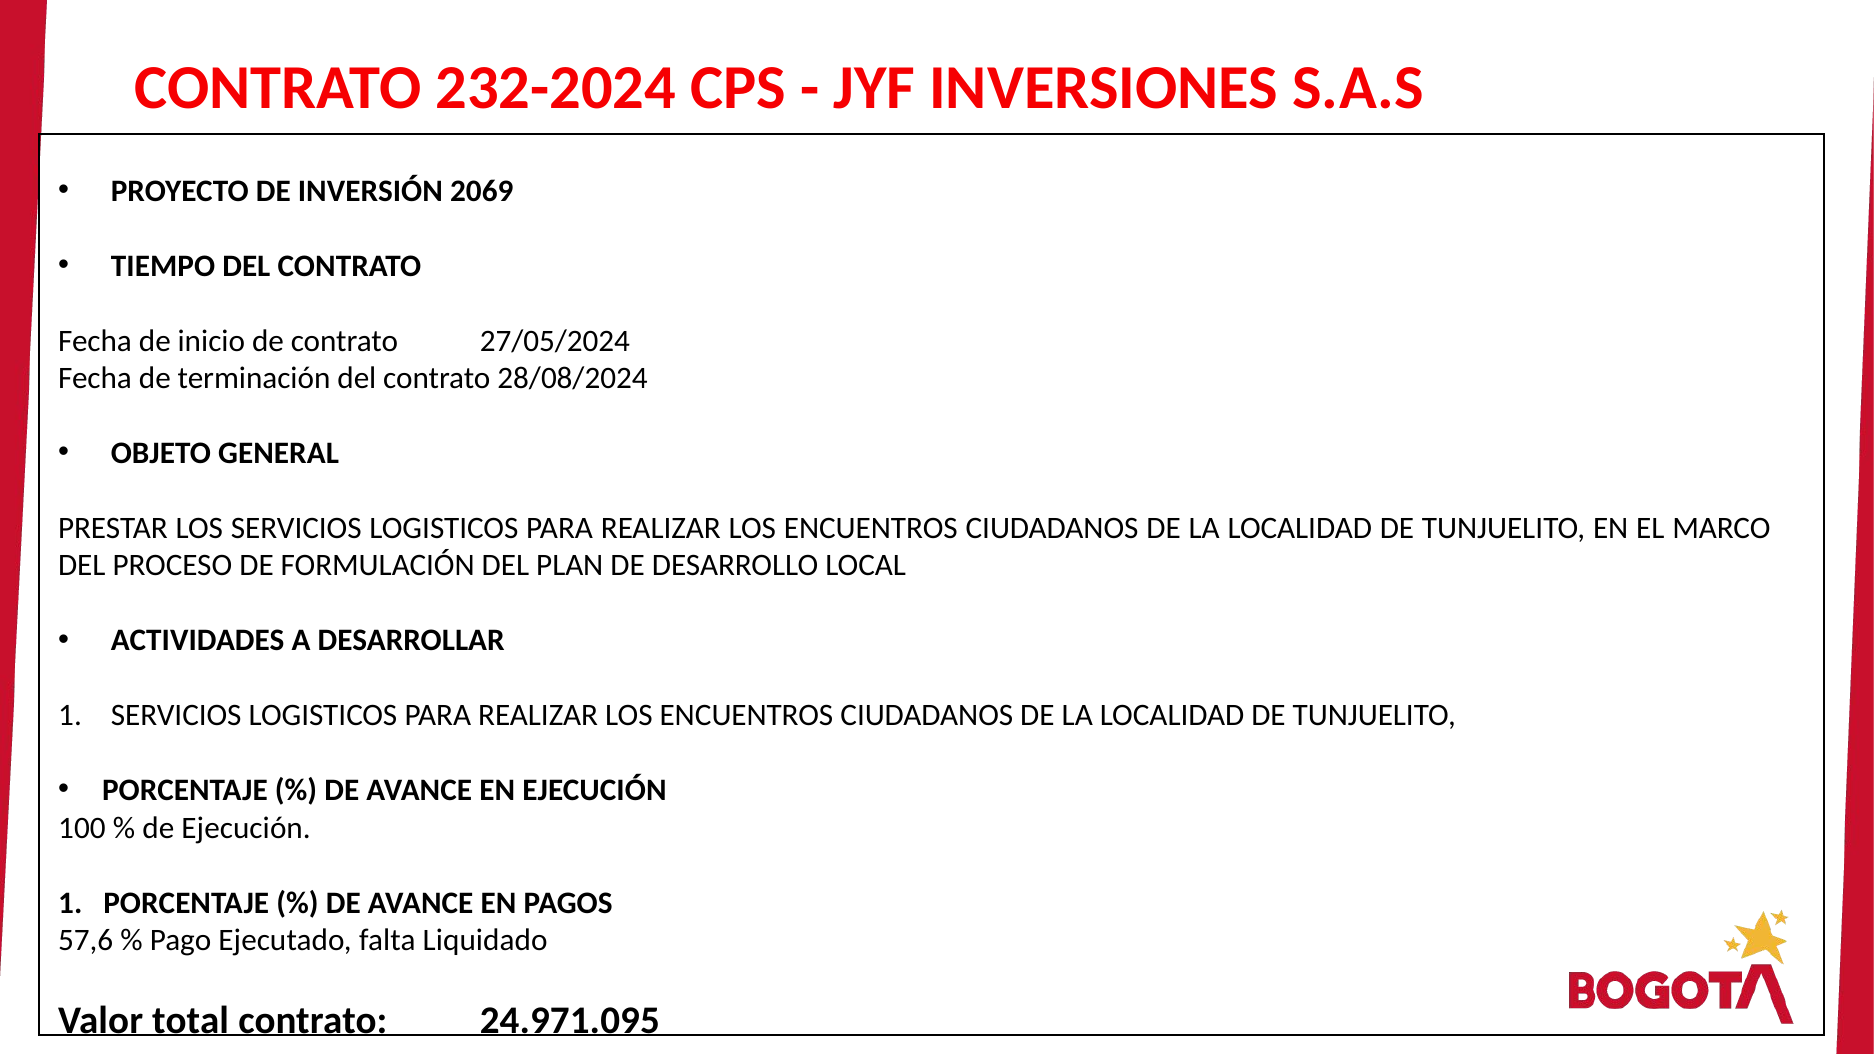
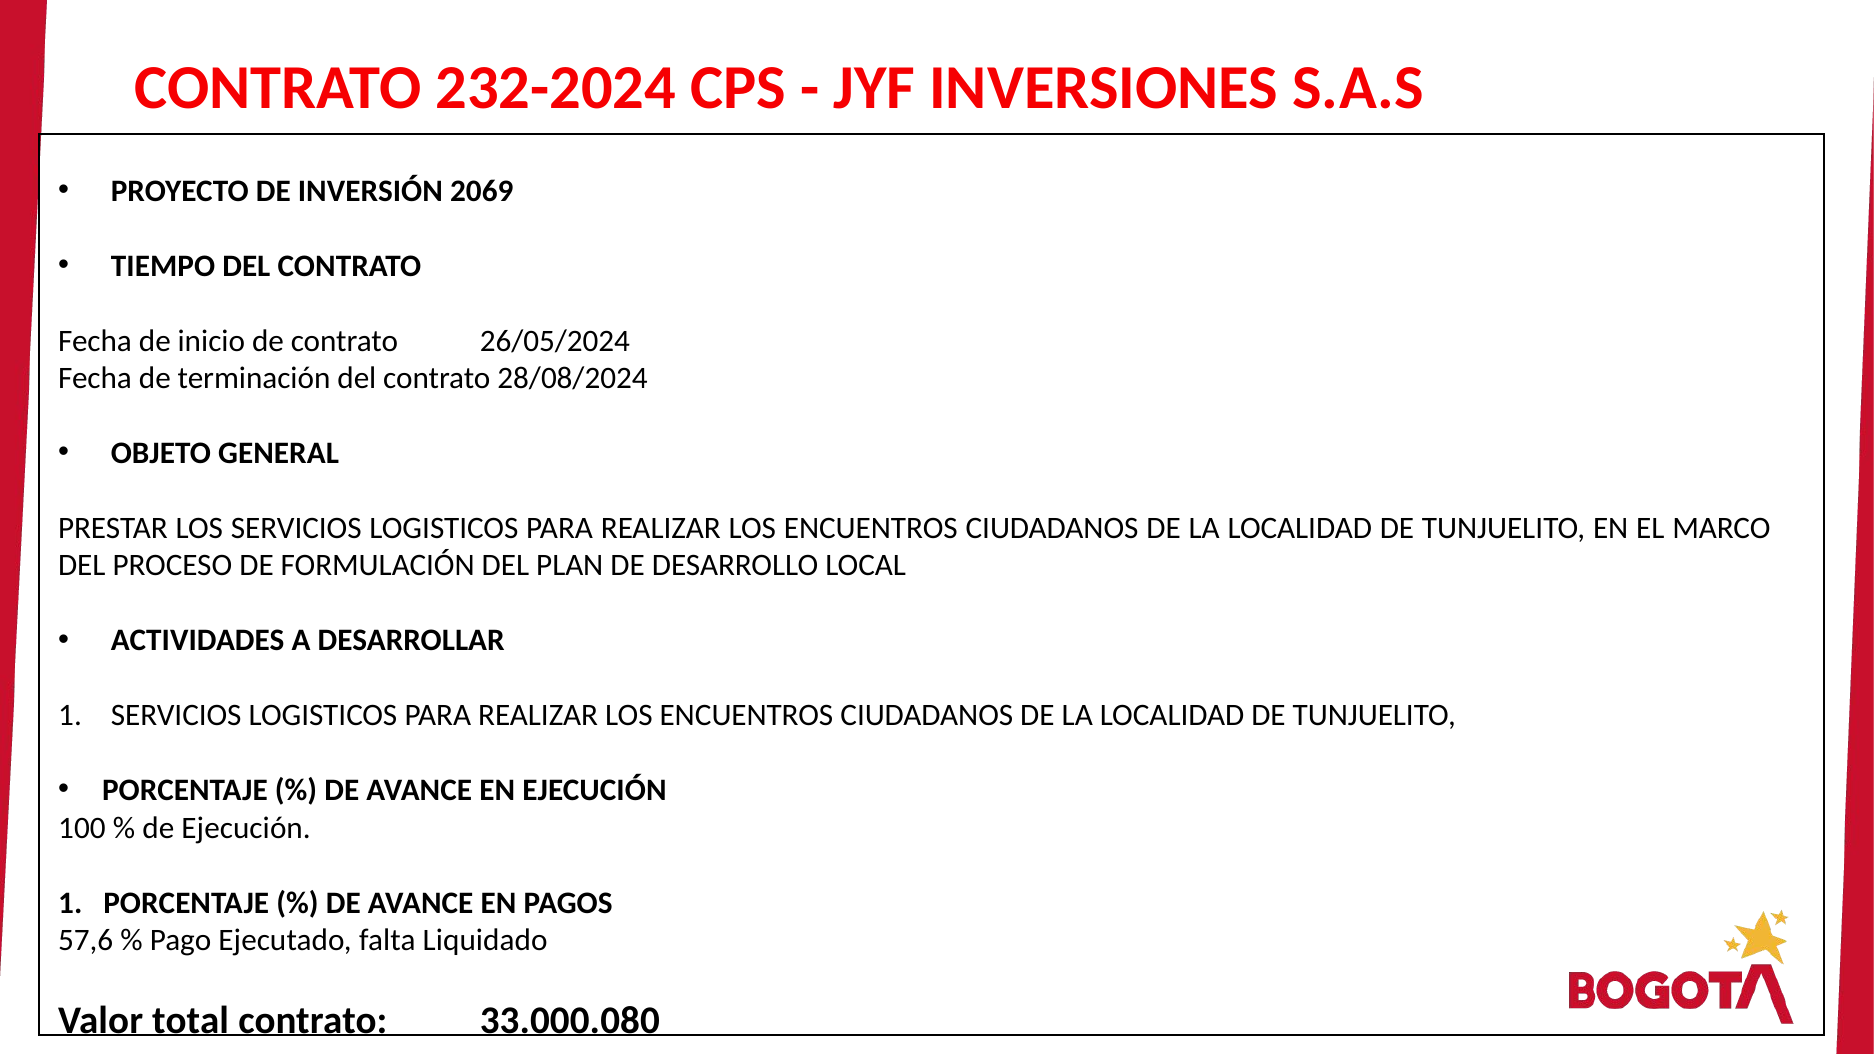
27/05/2024: 27/05/2024 -> 26/05/2024
24.971.095: 24.971.095 -> 33.000.080
